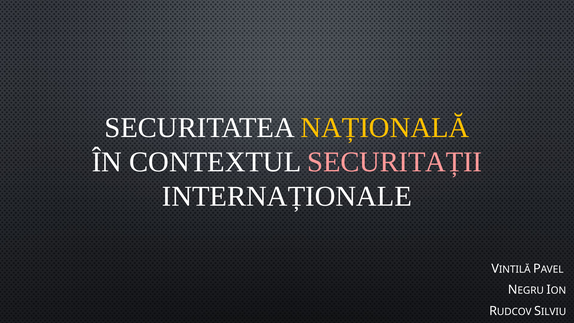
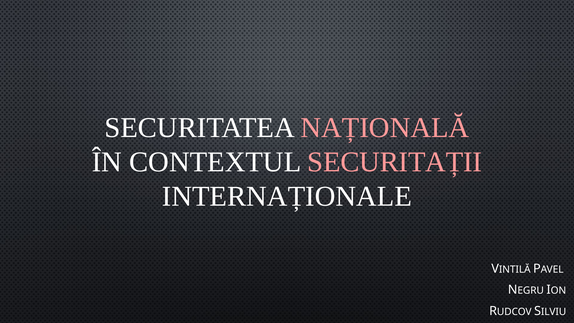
NAȚIONALĂ colour: yellow -> pink
